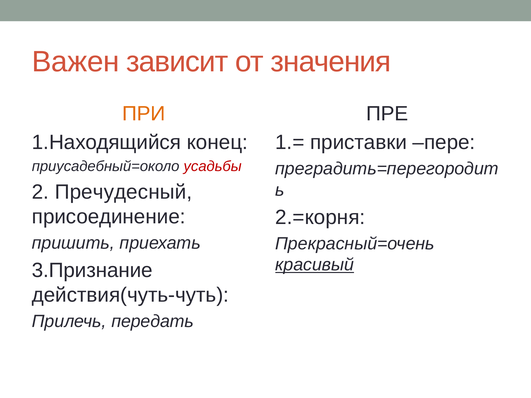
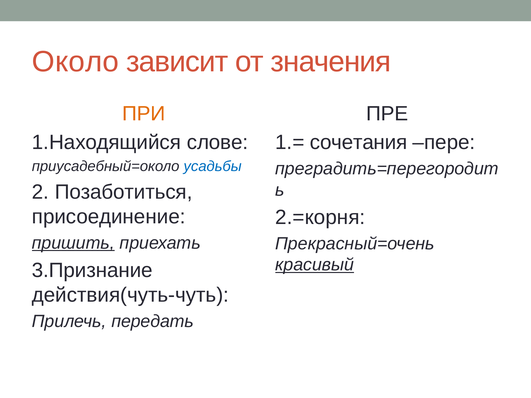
Важен: Важен -> Около
конец: конец -> слове
приставки: приставки -> сочетания
усадьбы colour: red -> blue
Пречудесный: Пречудесный -> Позаботиться
пришить underline: none -> present
